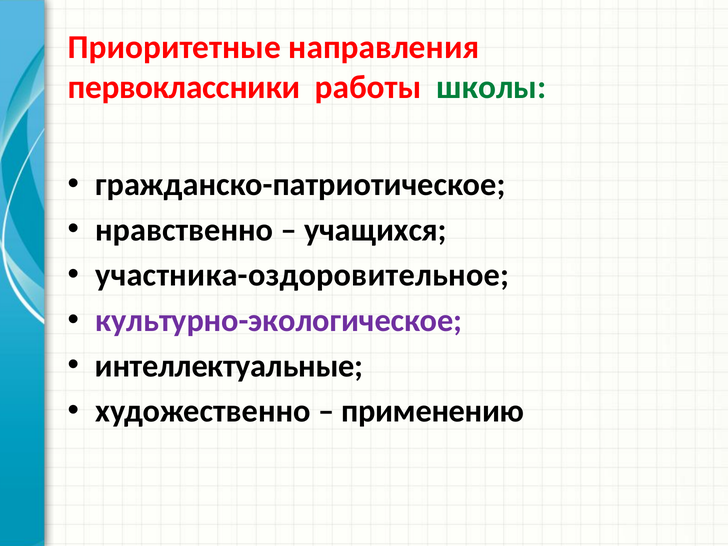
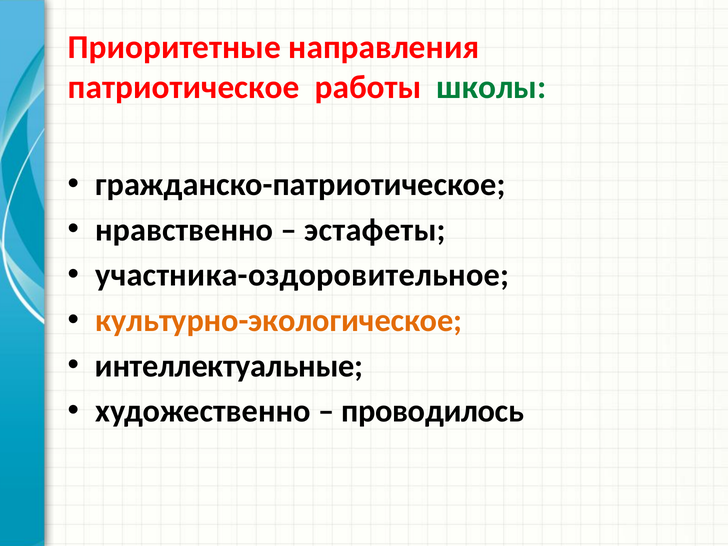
первоклассники: первоклассники -> патриотическое
учащихся: учащихся -> эстафеты
культурно-экологическое colour: purple -> orange
применению: применению -> проводилось
